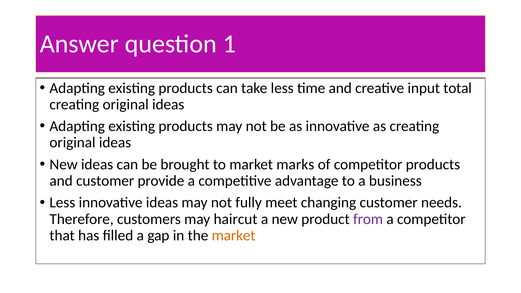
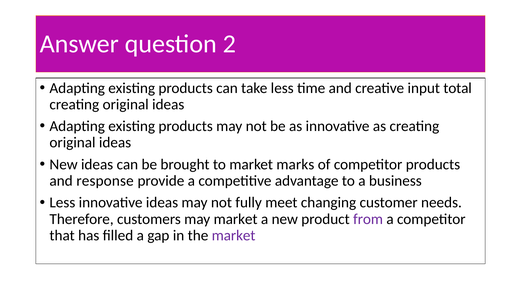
1: 1 -> 2
and customer: customer -> response
may haircut: haircut -> market
market at (234, 235) colour: orange -> purple
